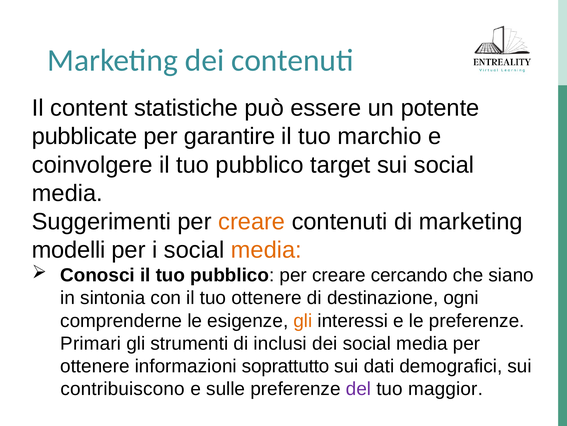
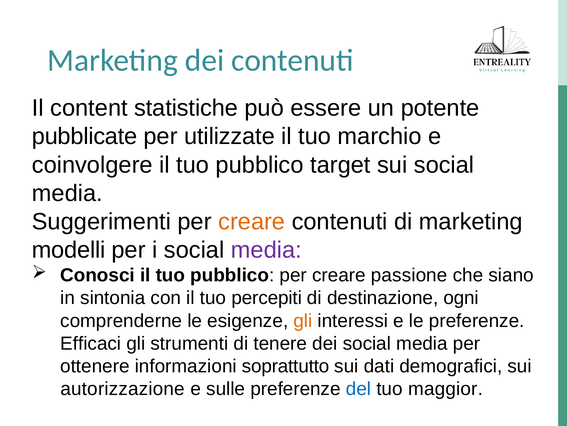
garantire: garantire -> utilizzate
media at (266, 250) colour: orange -> purple
cercando: cercando -> passione
tuo ottenere: ottenere -> percepiti
Primari: Primari -> Efficaci
inclusi: inclusi -> tenere
contribuiscono: contribuiscono -> autorizzazione
del colour: purple -> blue
